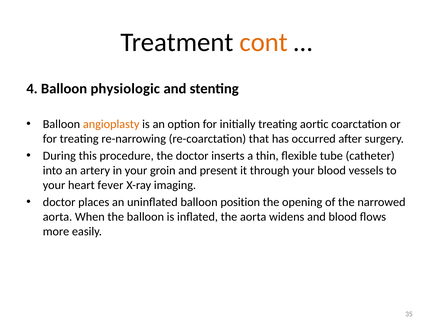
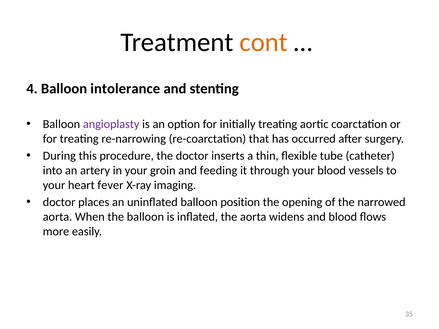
physiologic: physiologic -> intolerance
angioplasty colour: orange -> purple
present: present -> feeding
